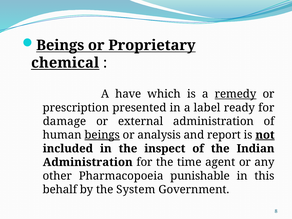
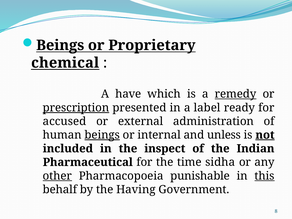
prescription underline: none -> present
damage: damage -> accused
analysis: analysis -> internal
report: report -> unless
Administration at (88, 162): Administration -> Pharmaceutical
agent: agent -> sidha
other underline: none -> present
this underline: none -> present
System: System -> Having
